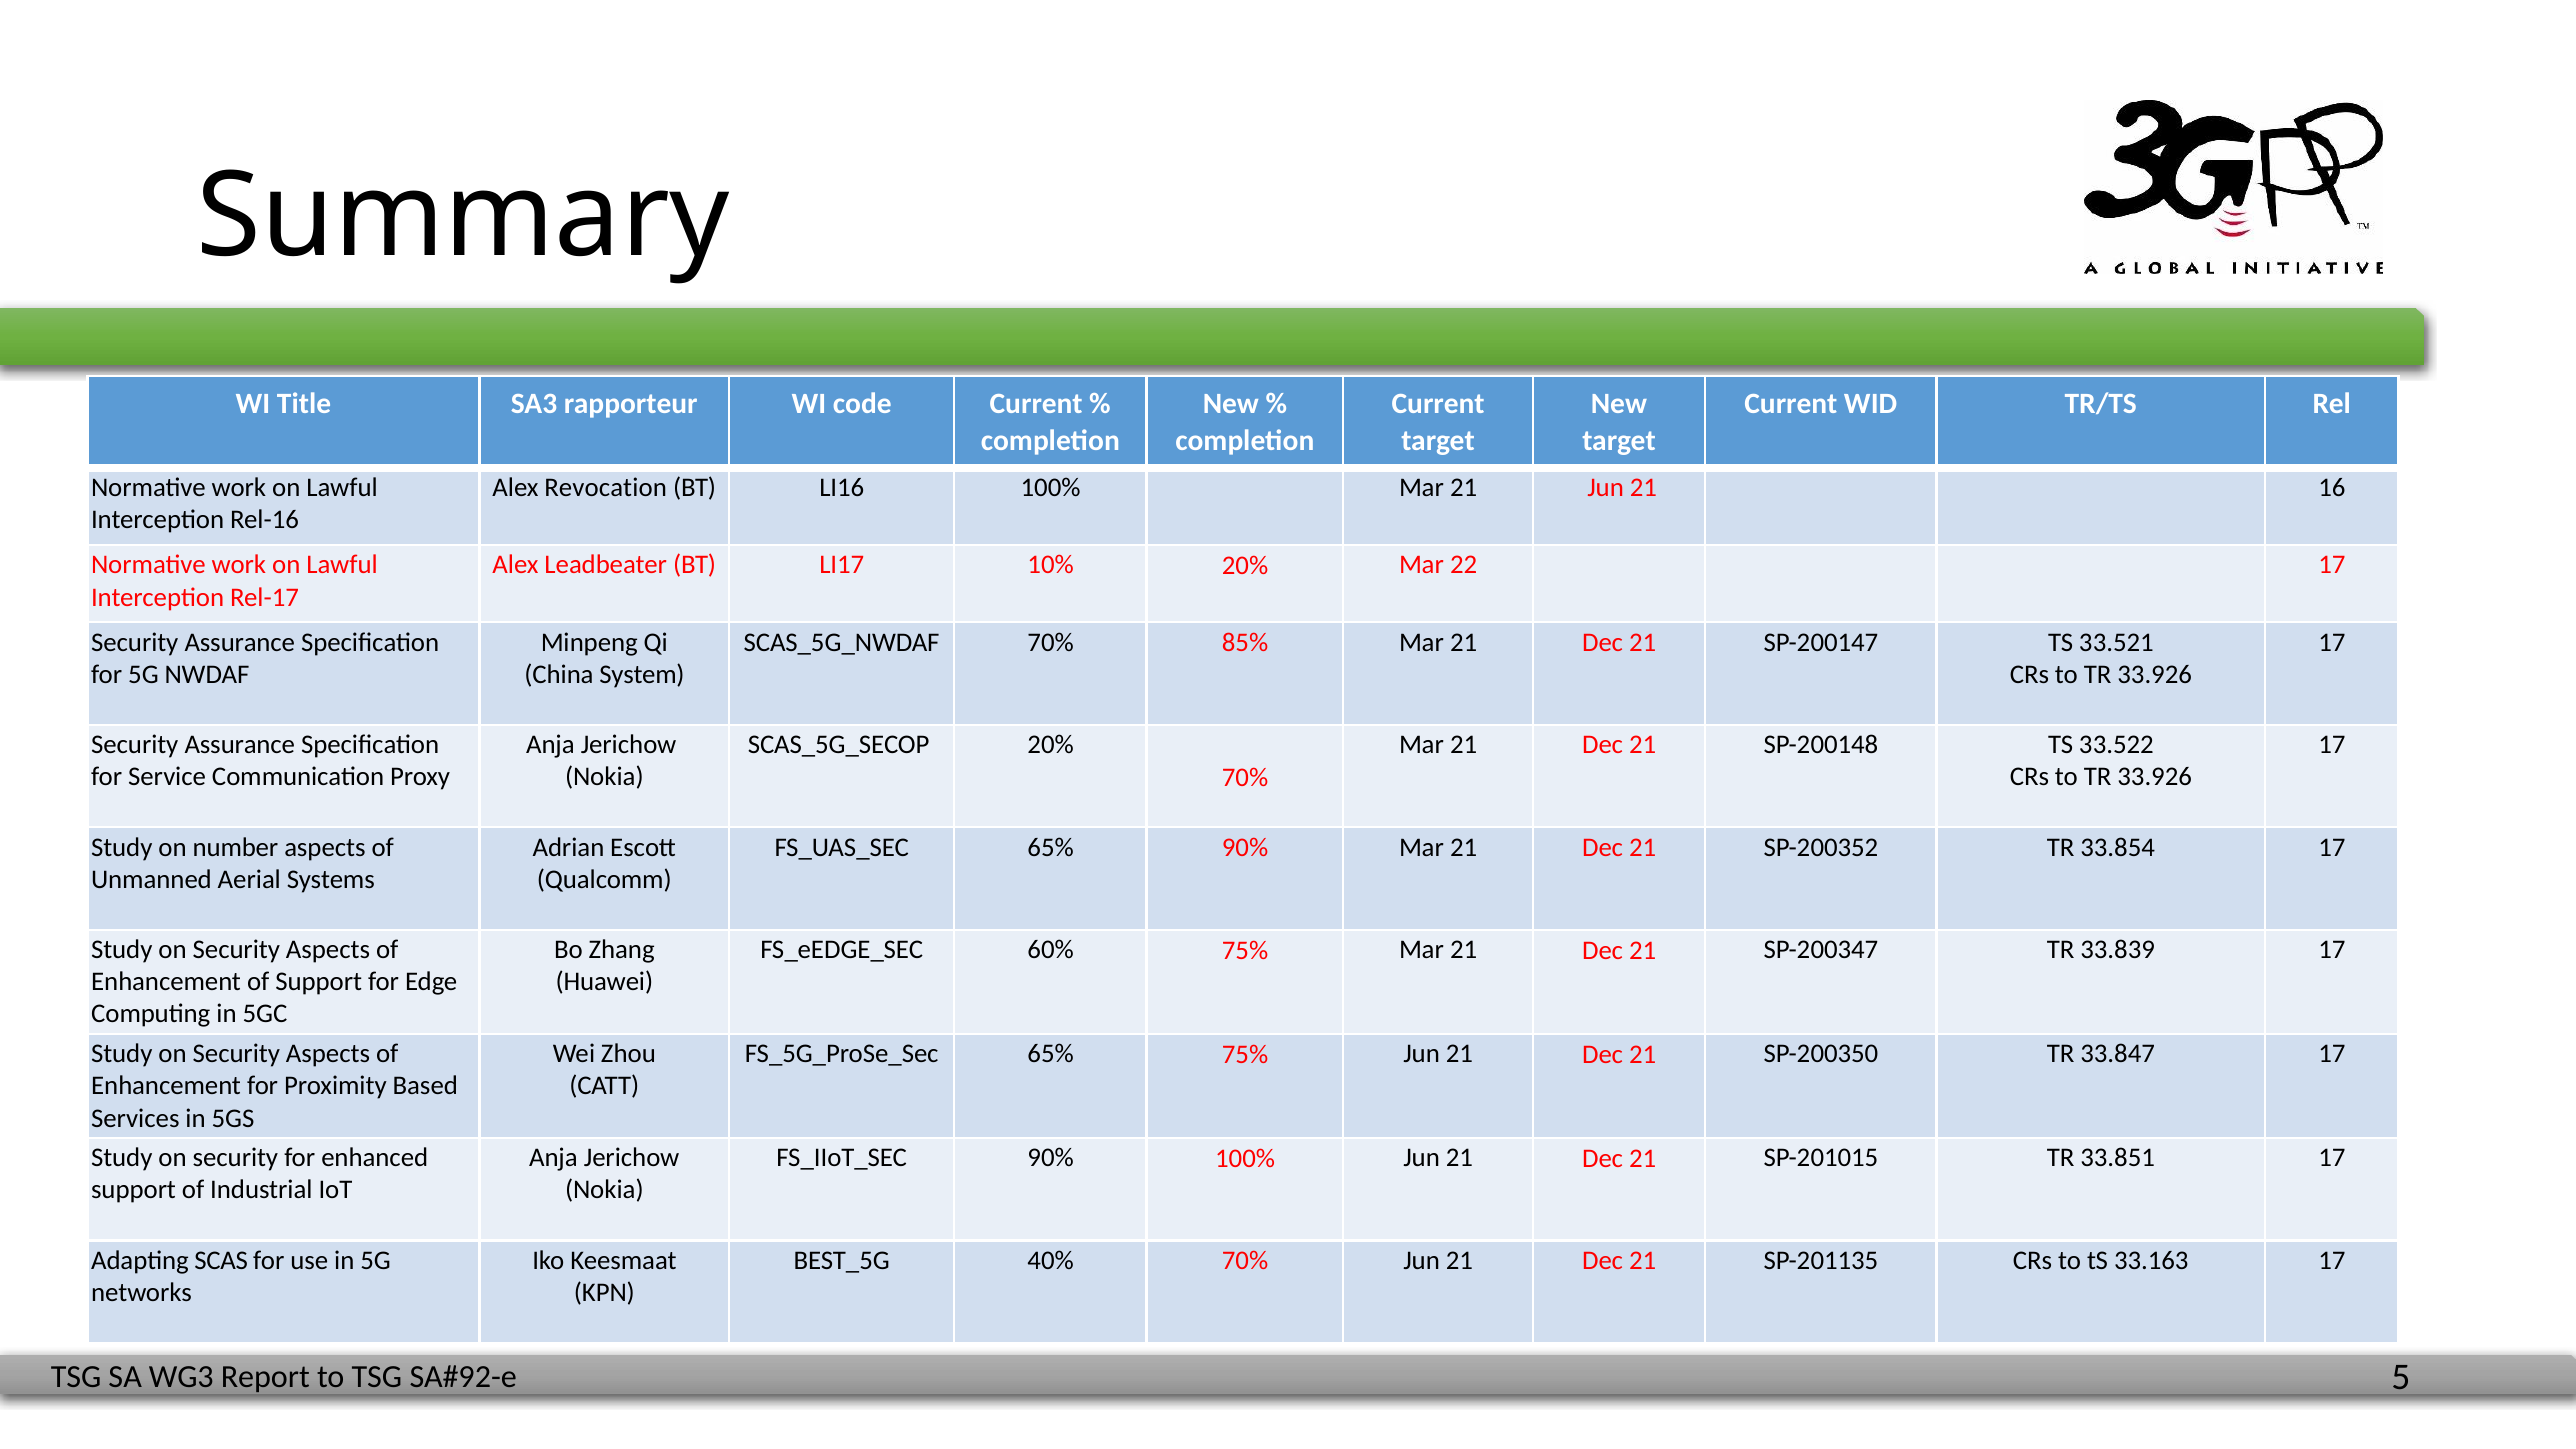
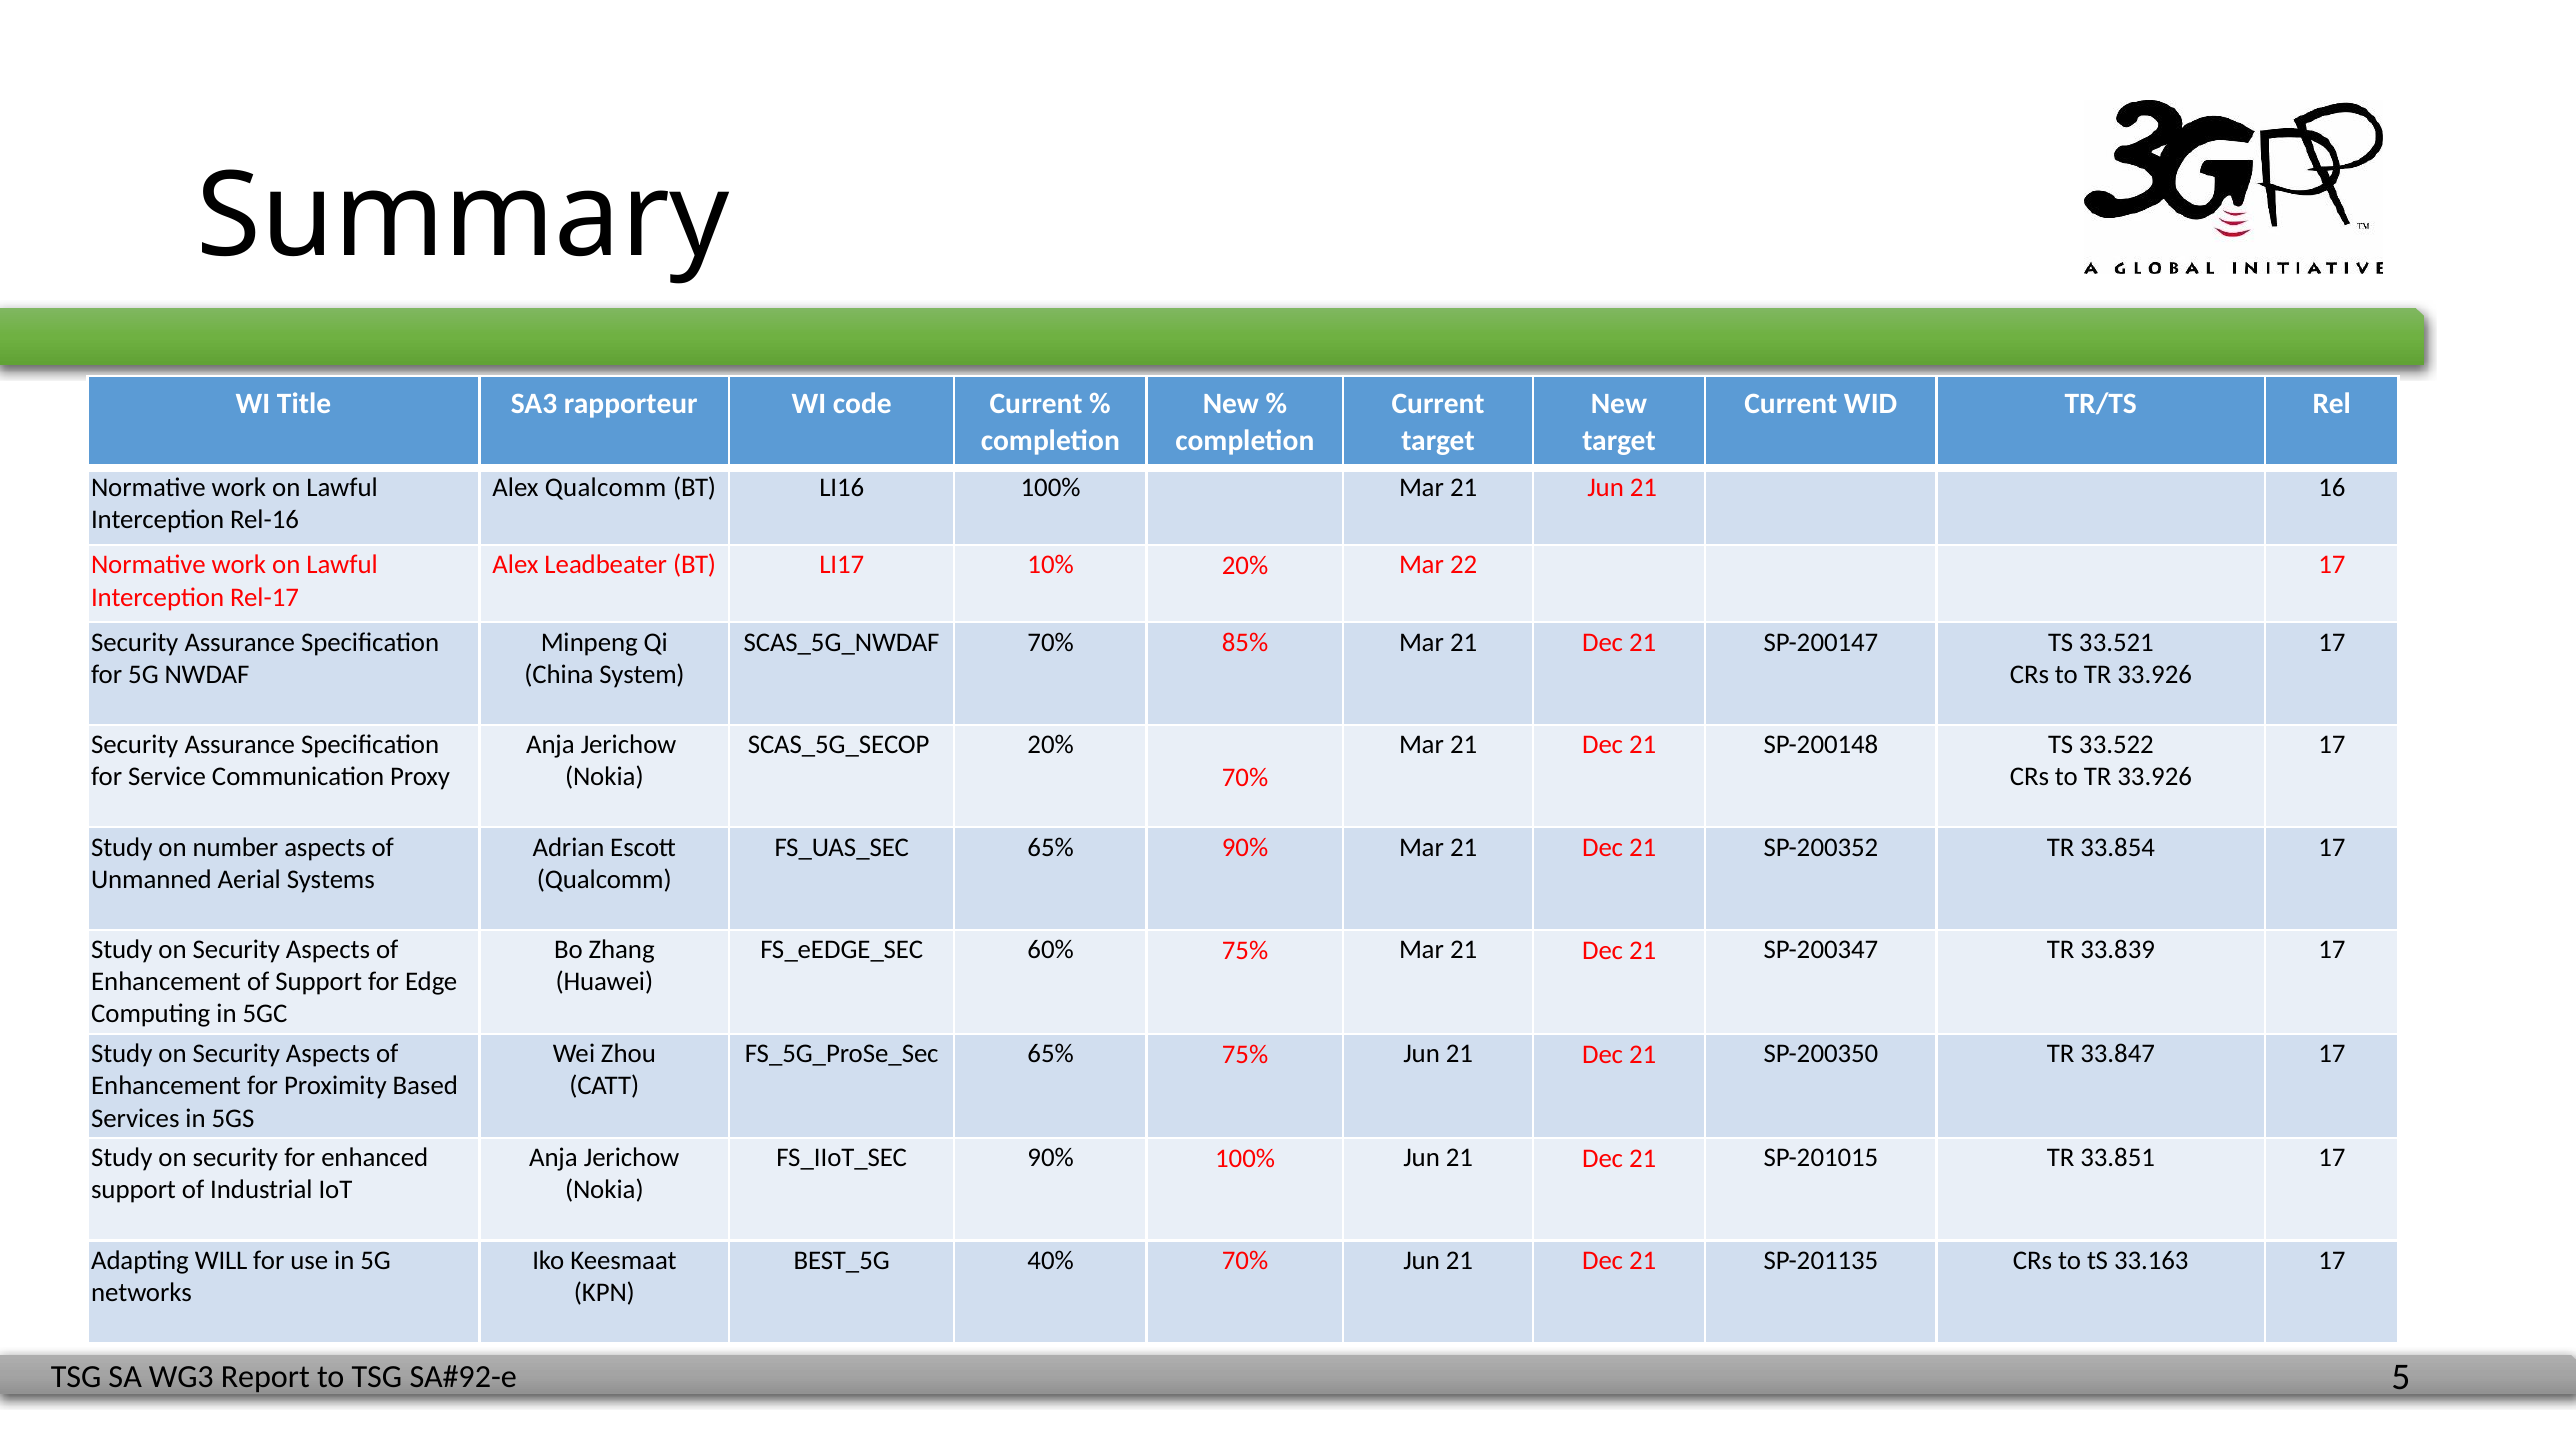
Alex Revocation: Revocation -> Qualcomm
SCAS: SCAS -> WILL
